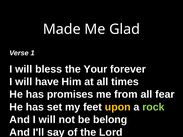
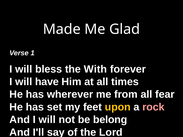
Your: Your -> With
promises: promises -> wherever
rock colour: light green -> pink
